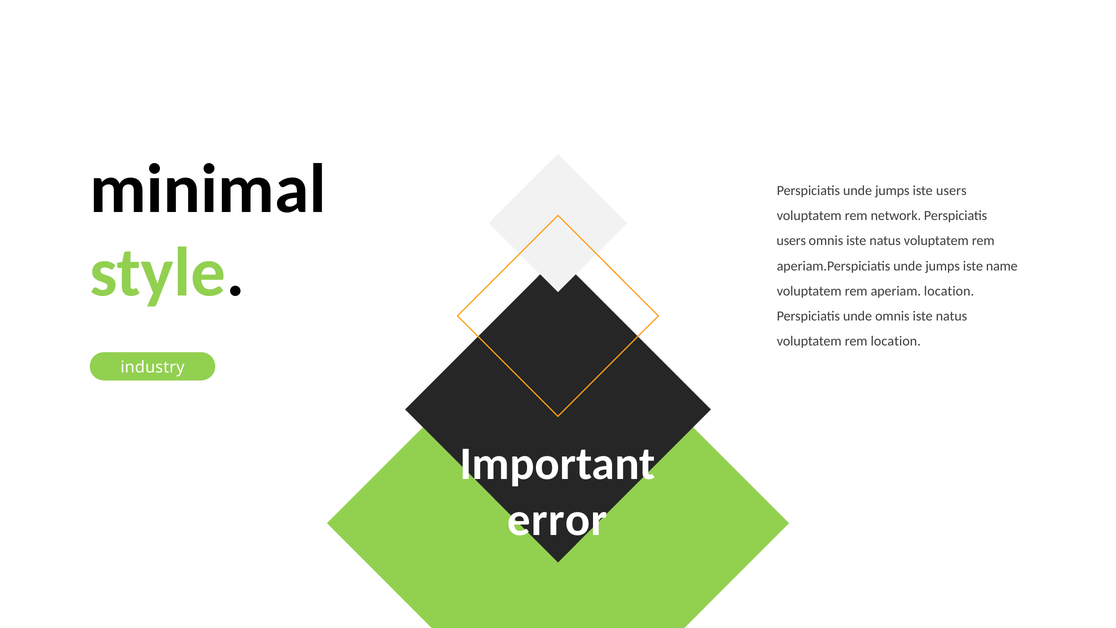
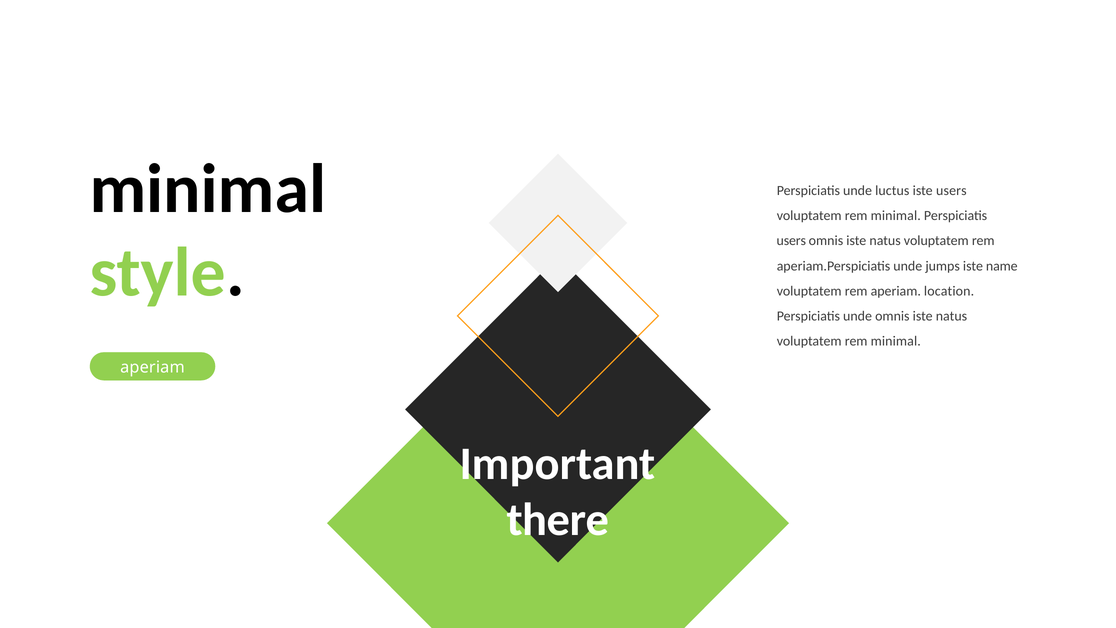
Perspiciatis unde jumps: jumps -> luctus
network at (896, 216): network -> minimal
location at (896, 341): location -> minimal
industry at (152, 367): industry -> aperiam
error: error -> there
